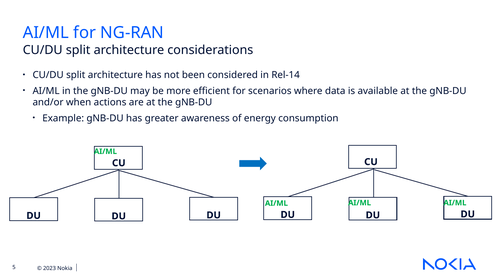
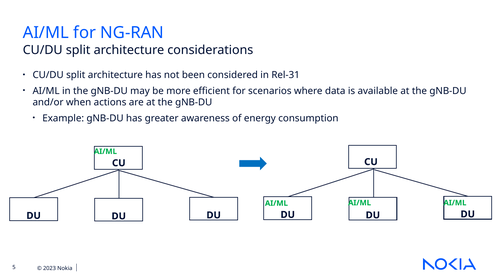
Rel-14: Rel-14 -> Rel-31
